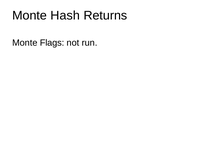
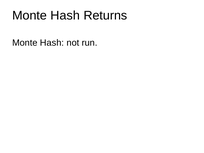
Flags at (52, 43): Flags -> Hash
